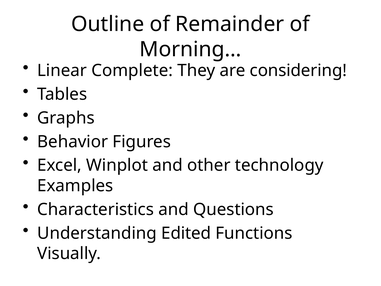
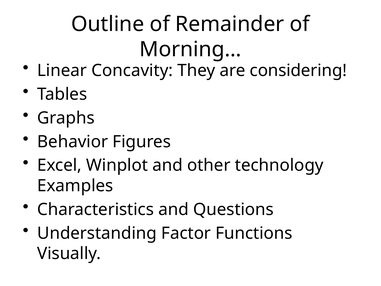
Complete: Complete -> Concavity
Edited: Edited -> Factor
